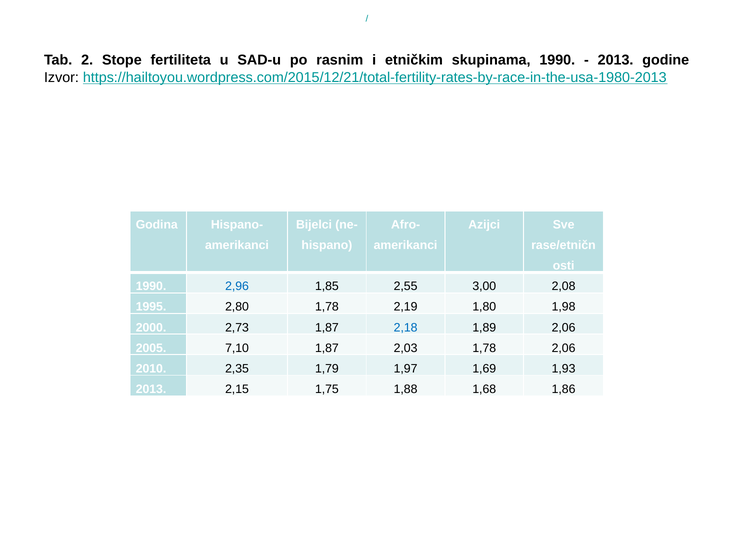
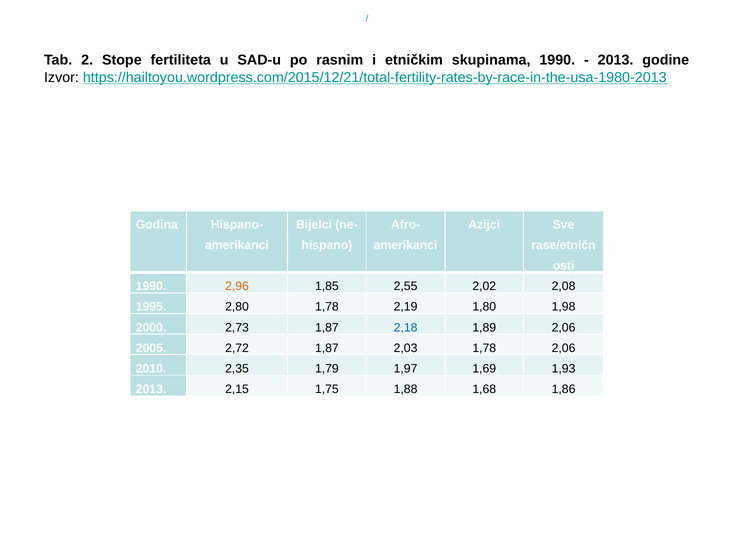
2,96 colour: blue -> orange
3,00: 3,00 -> 2,02
7,10: 7,10 -> 2,72
